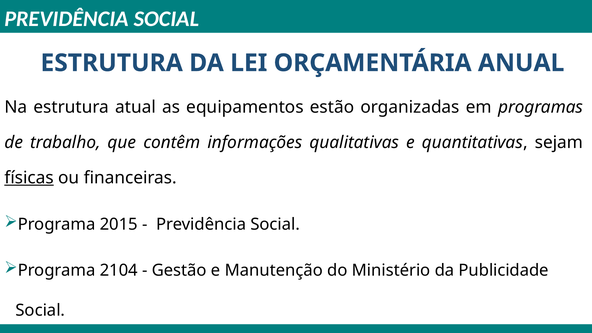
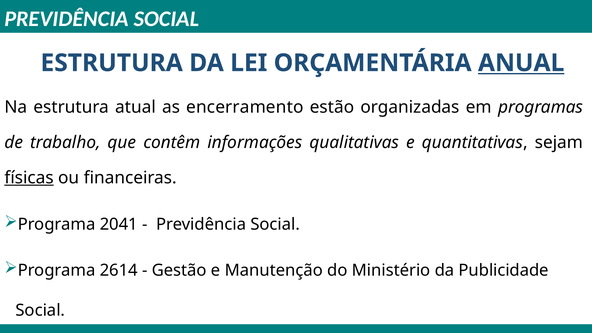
ANUAL underline: none -> present
equipamentos: equipamentos -> encerramento
2015: 2015 -> 2041
2104: 2104 -> 2614
